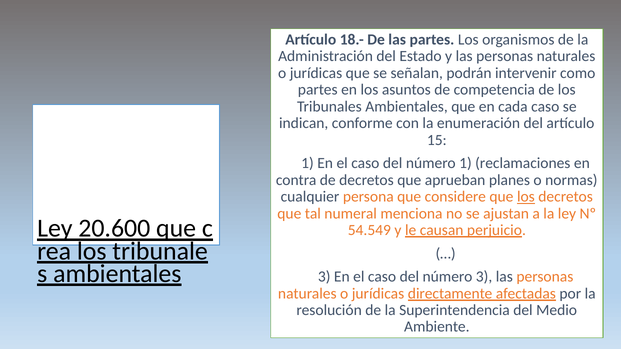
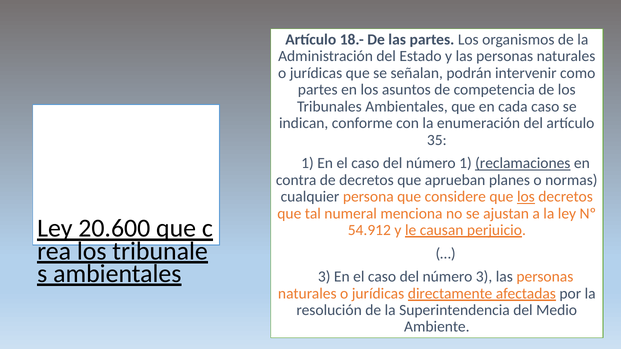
15: 15 -> 35
reclamaciones underline: none -> present
54.549: 54.549 -> 54.912
